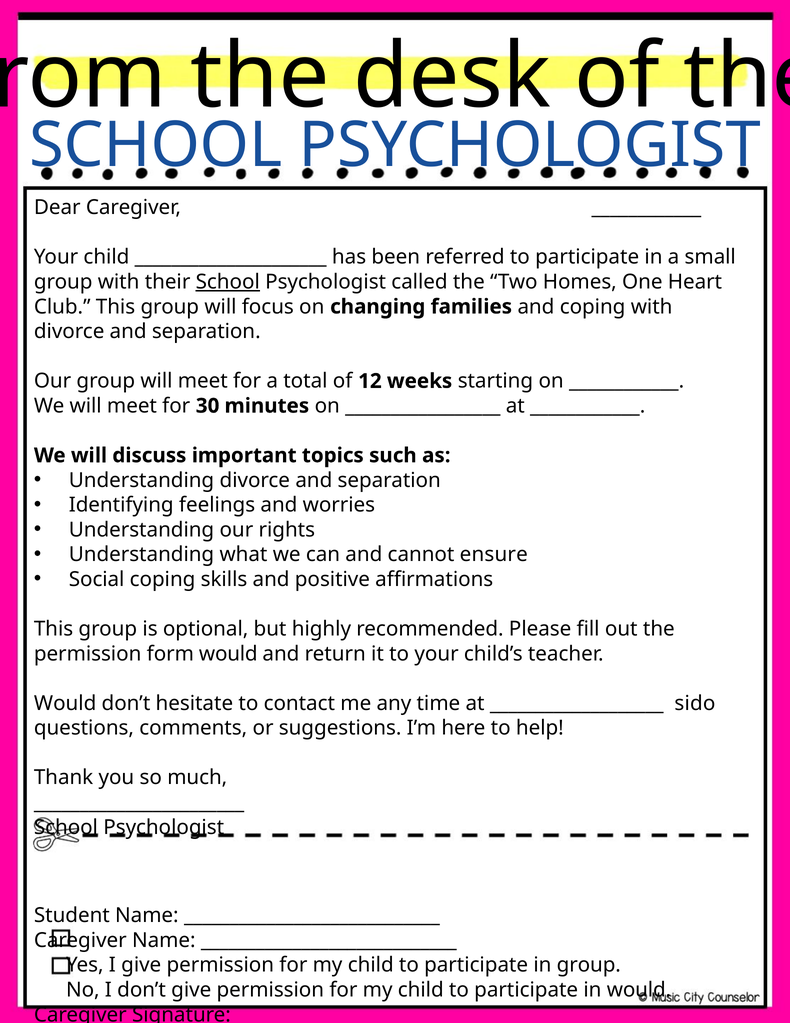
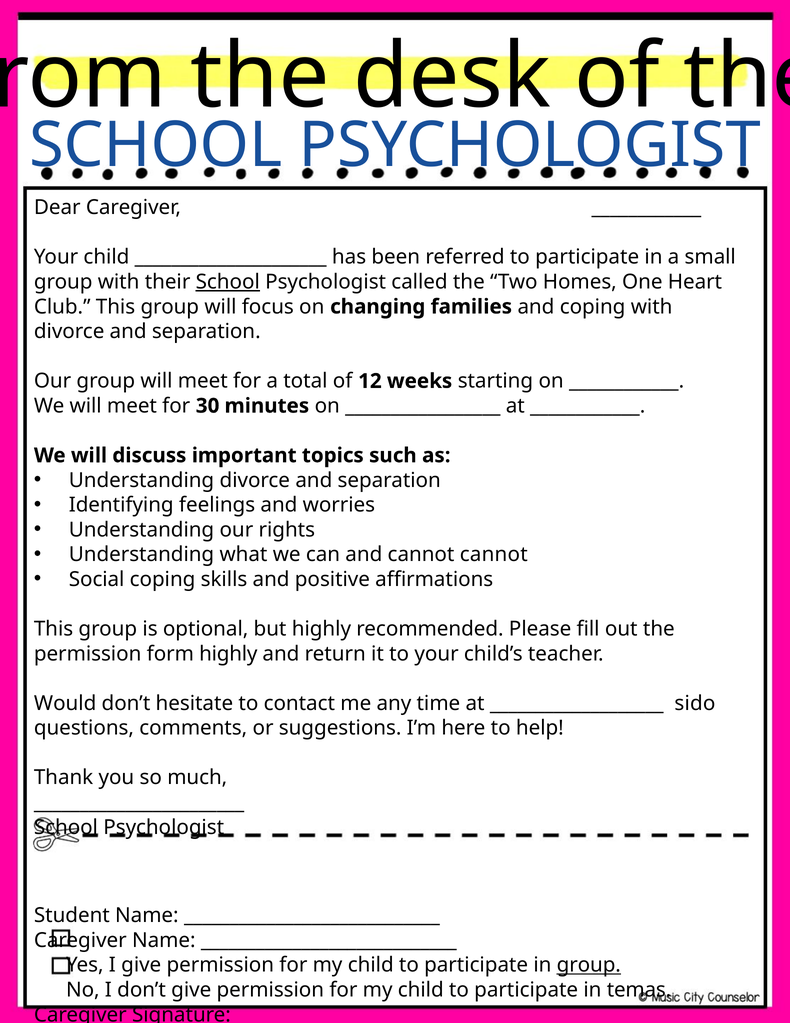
cannot ensure: ensure -> cannot
form would: would -> highly
group at (589, 965) underline: none -> present
in would: would -> temas
